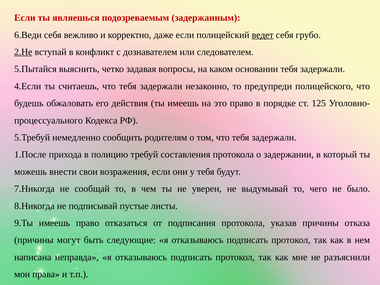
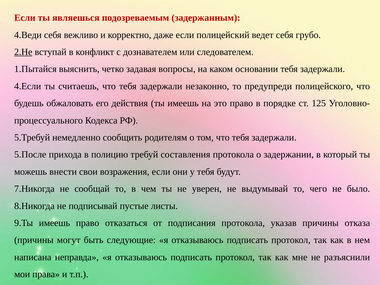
6.Веди: 6.Веди -> 4.Веди
ведет underline: present -> none
5.Пытайся: 5.Пытайся -> 1.Пытайся
1.После: 1.После -> 5.После
